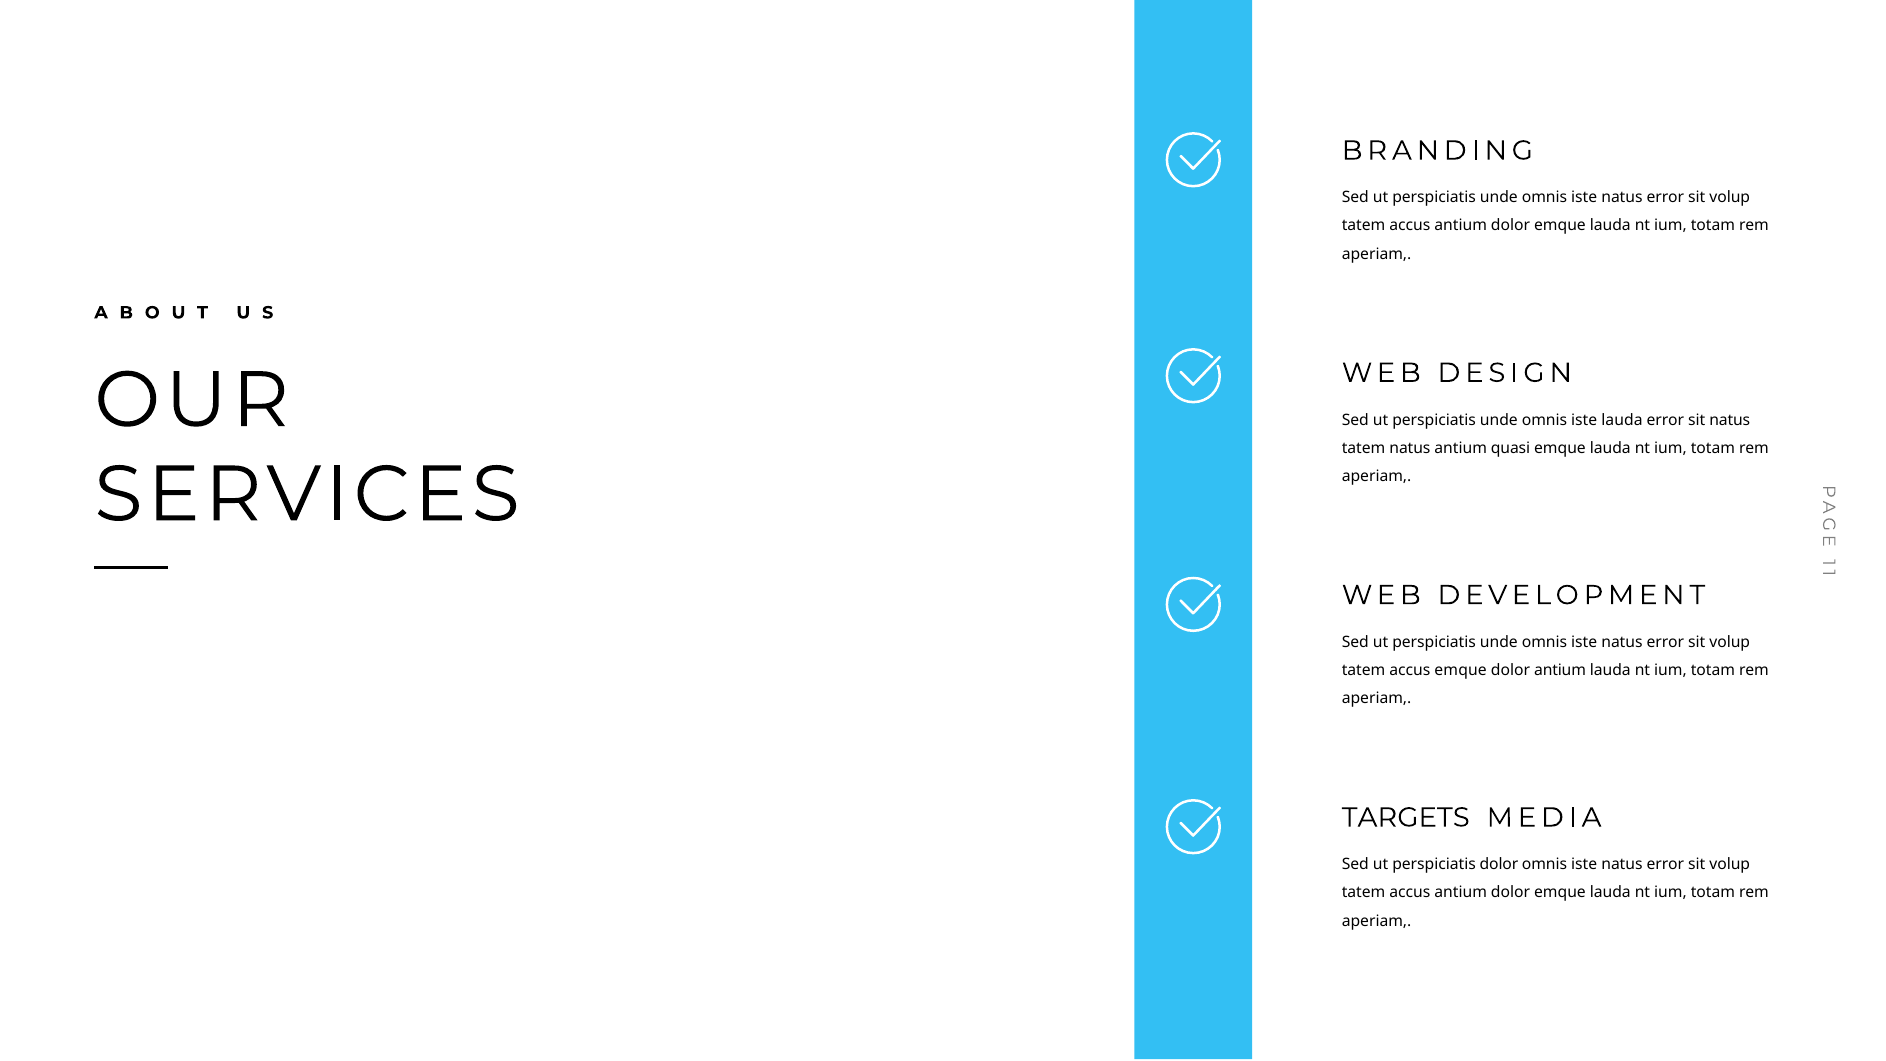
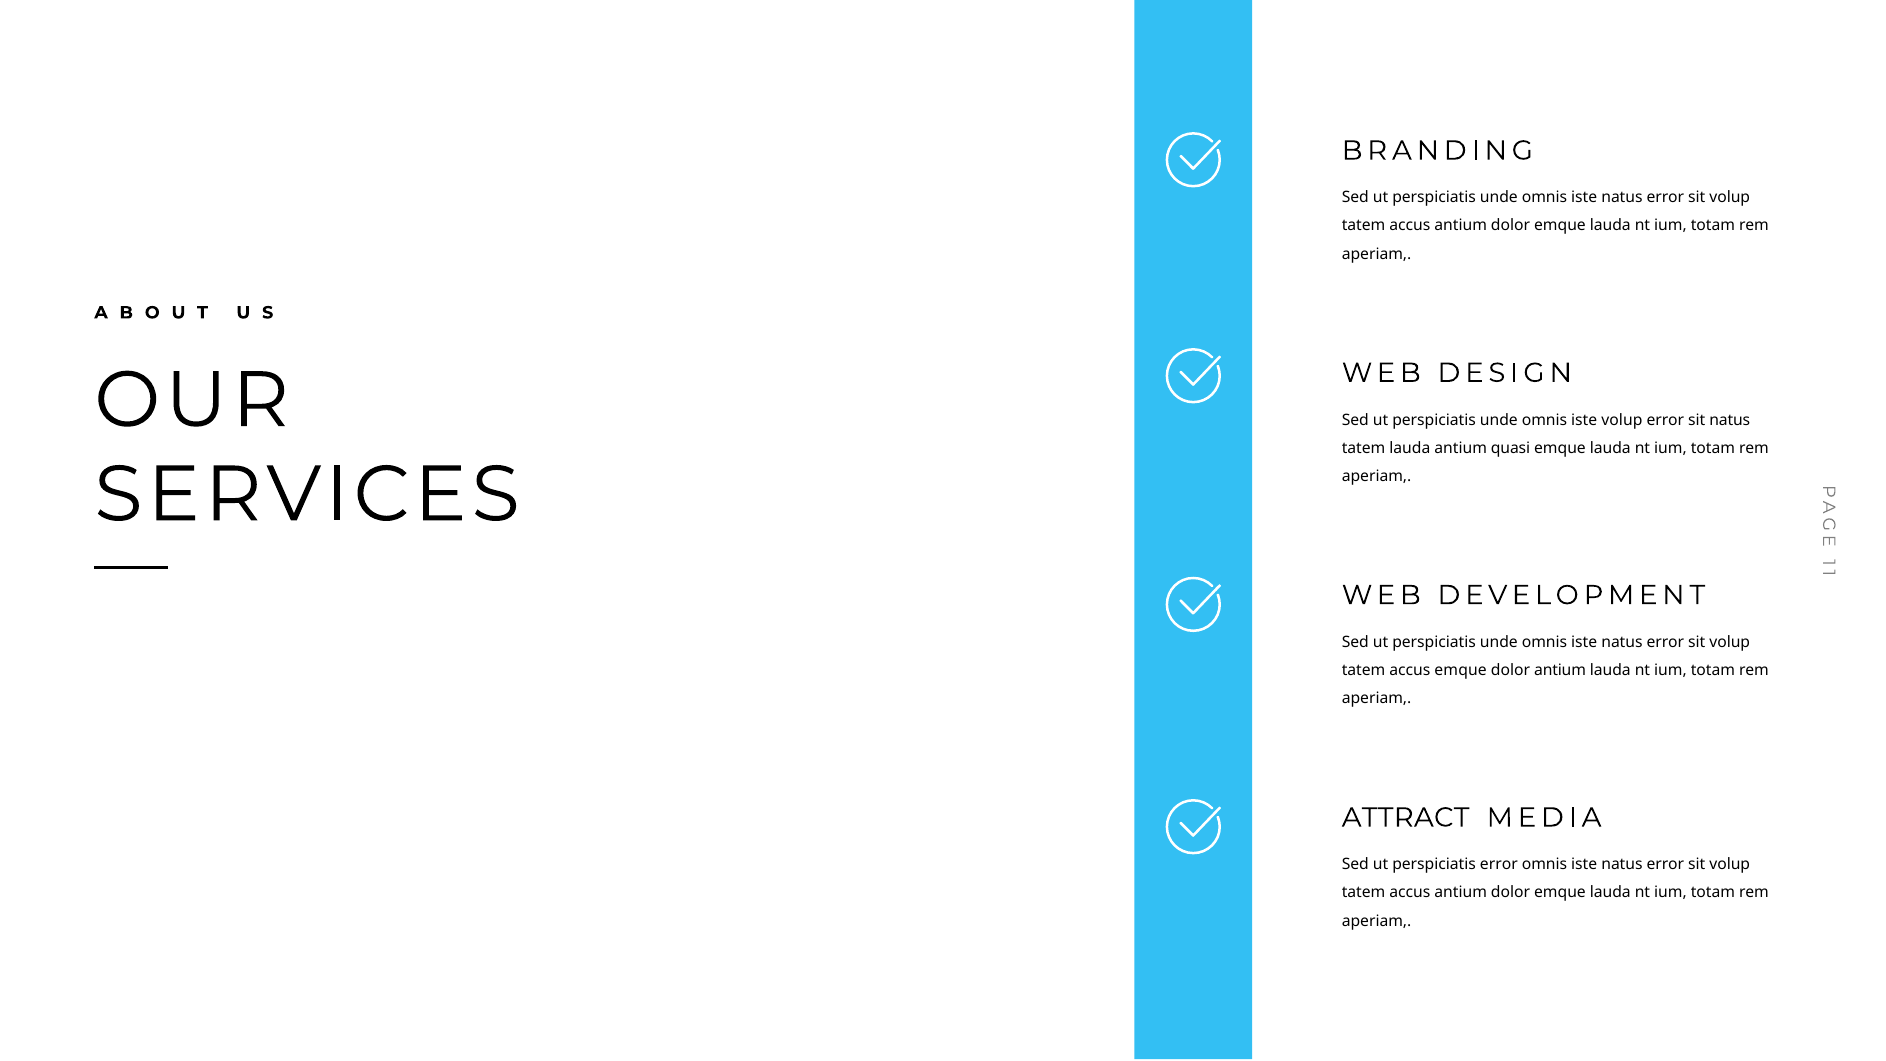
iste lauda: lauda -> volup
tatem natus: natus -> lauda
TARGETS: TARGETS -> ATTRACT
perspiciatis dolor: dolor -> error
